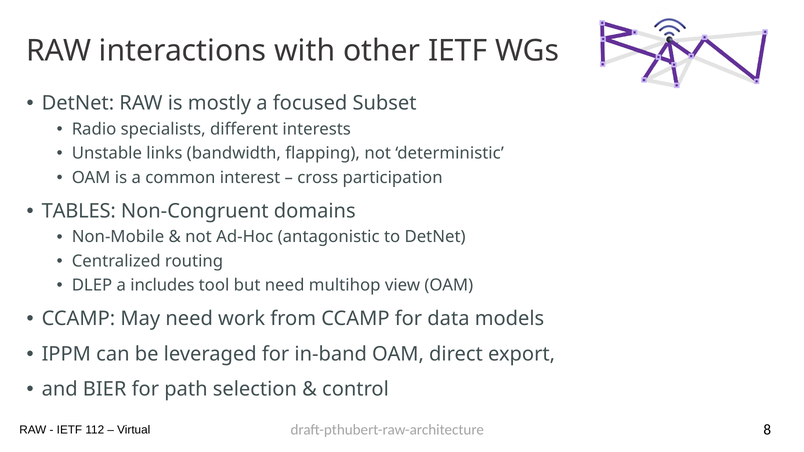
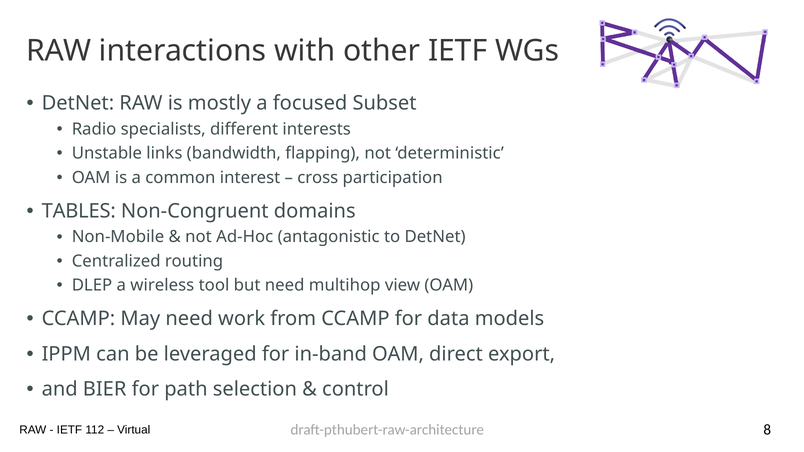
includes: includes -> wireless
